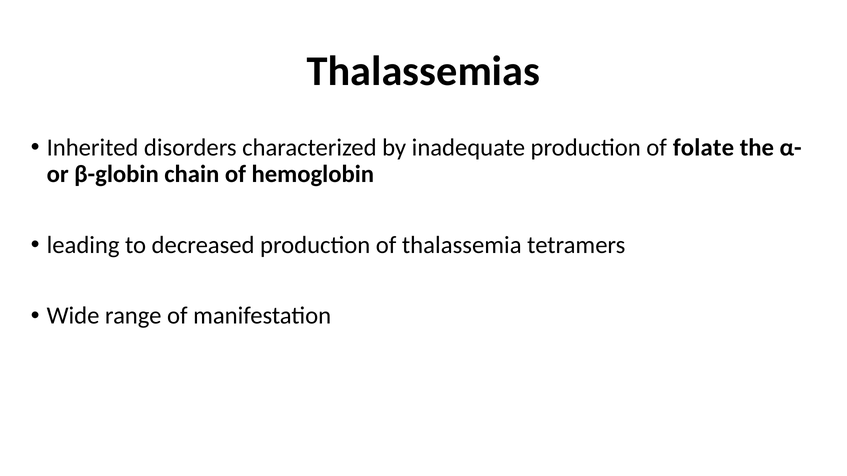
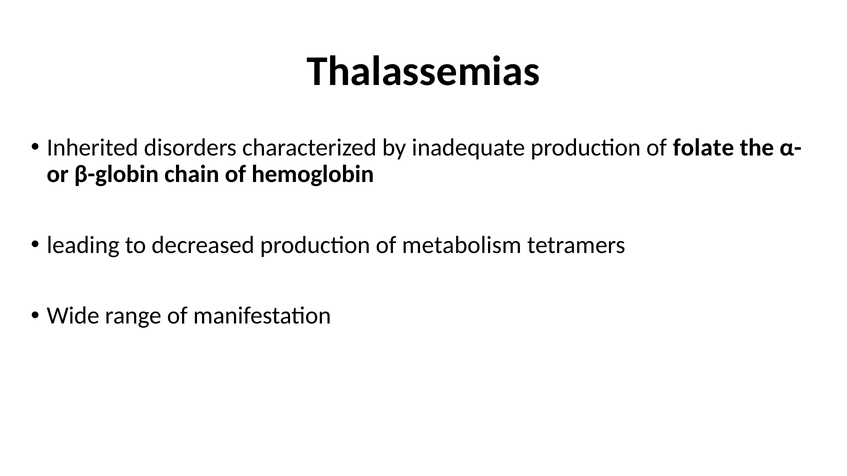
thalassemia: thalassemia -> metabolism
